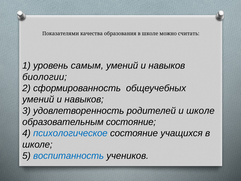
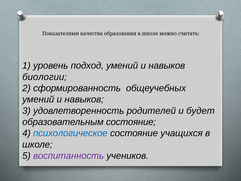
самым: самым -> подход
и школе: школе -> будет
воспитанность colour: blue -> purple
